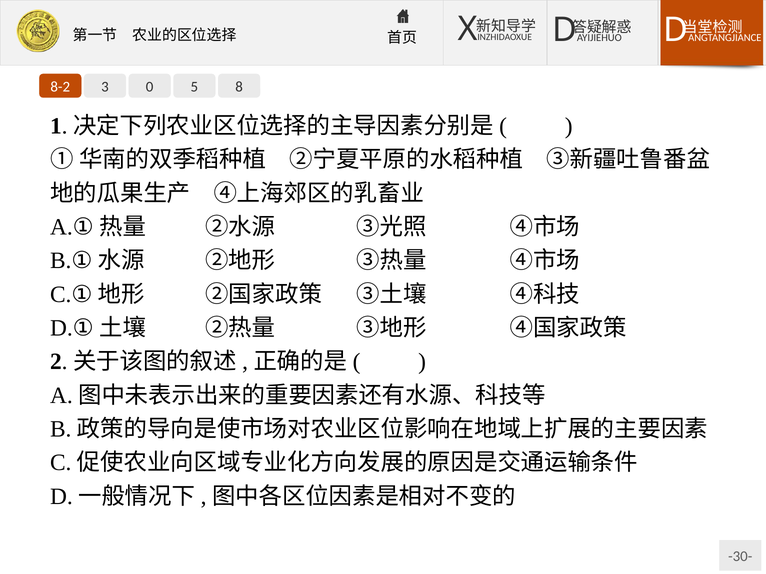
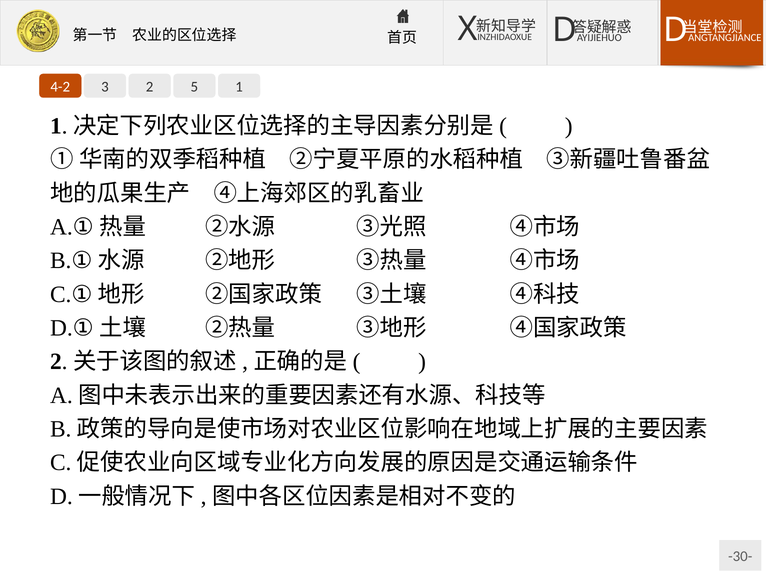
8-2: 8-2 -> 4-2
0: 0 -> 2
8: 8 -> 1
